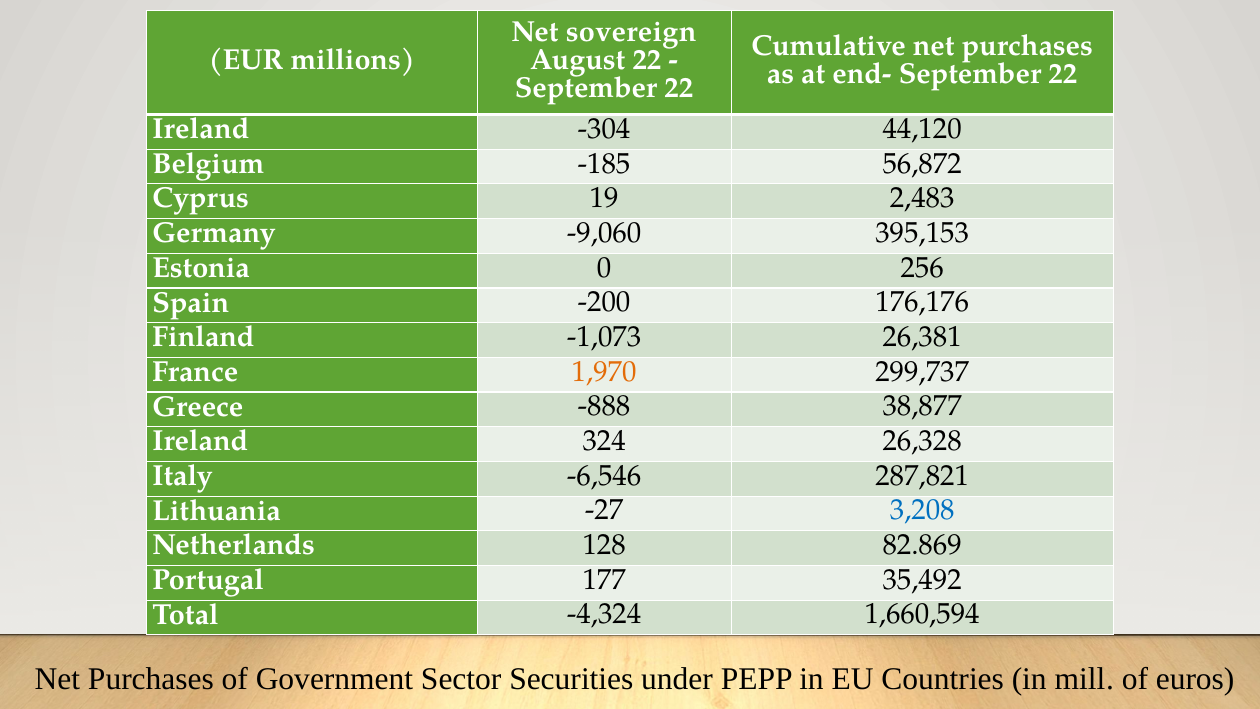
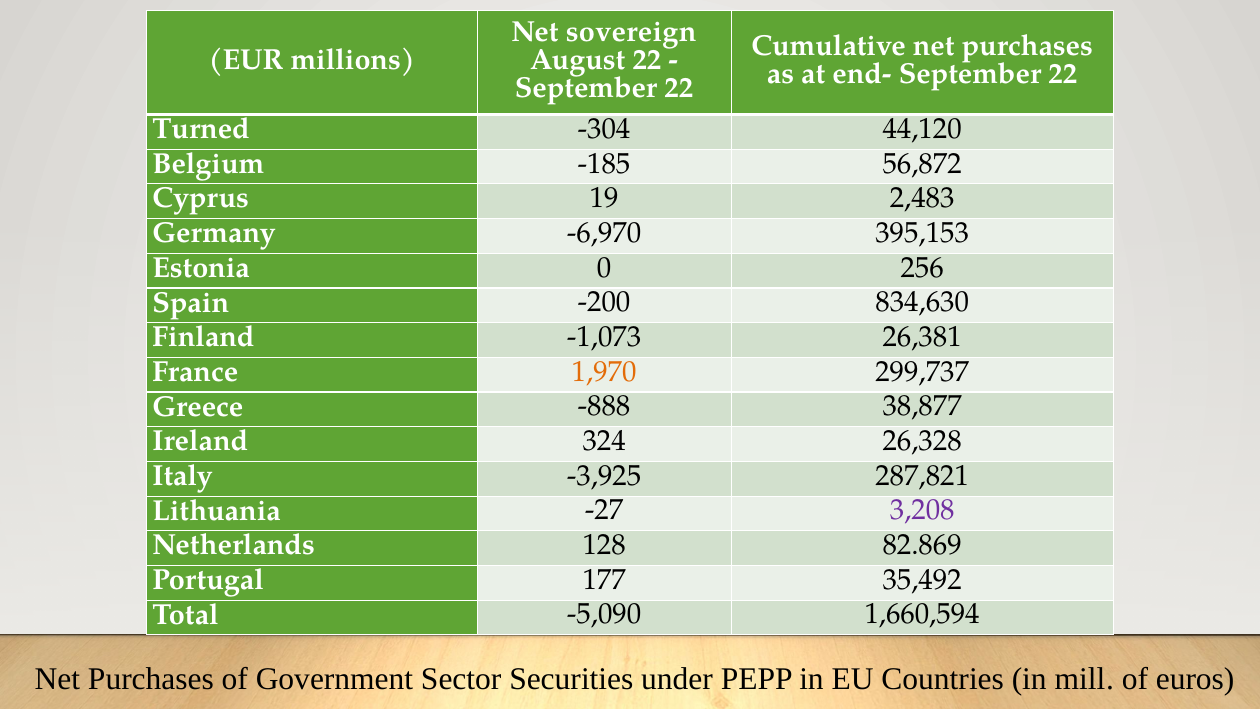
Ireland at (201, 129): Ireland -> Turned
-9,060: -9,060 -> -6,970
176,176: 176,176 -> 834,630
-6,546: -6,546 -> -3,925
3,208 colour: blue -> purple
-4,324: -4,324 -> -5,090
